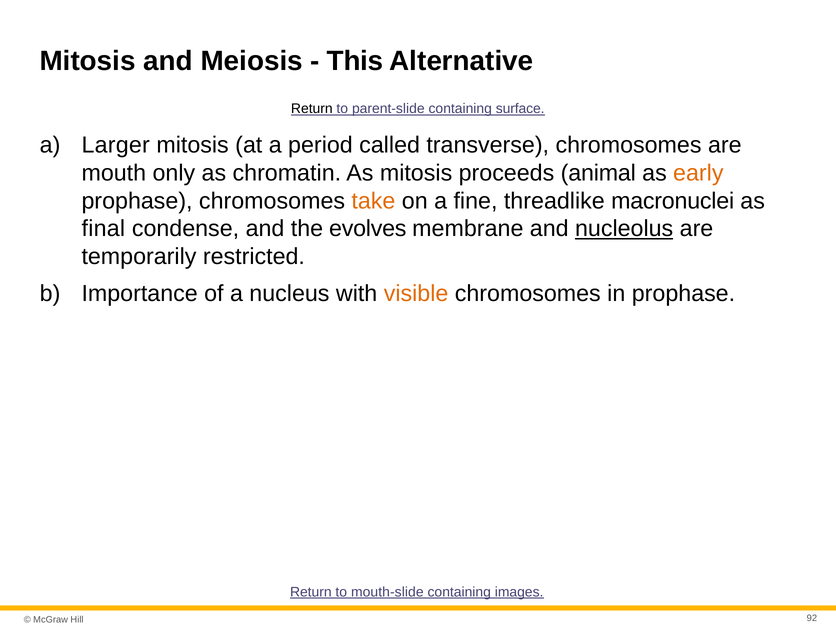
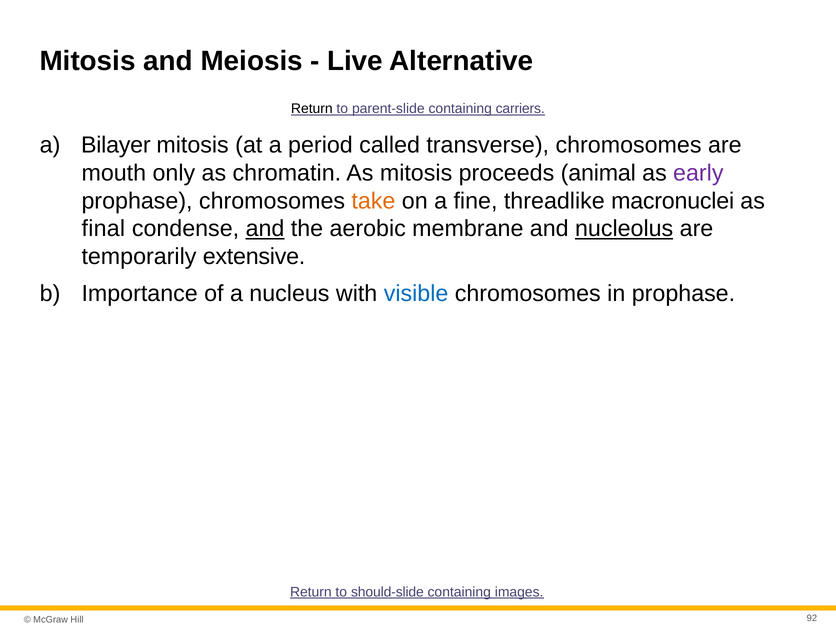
This: This -> Live
surface: surface -> carriers
Larger: Larger -> Bilayer
early colour: orange -> purple
and at (265, 229) underline: none -> present
evolves: evolves -> aerobic
restricted: restricted -> extensive
visible colour: orange -> blue
mouth-slide: mouth-slide -> should-slide
